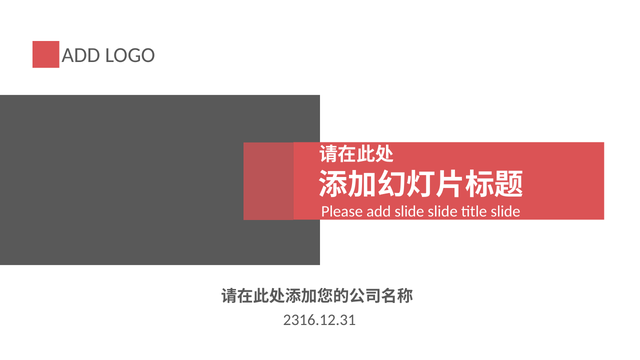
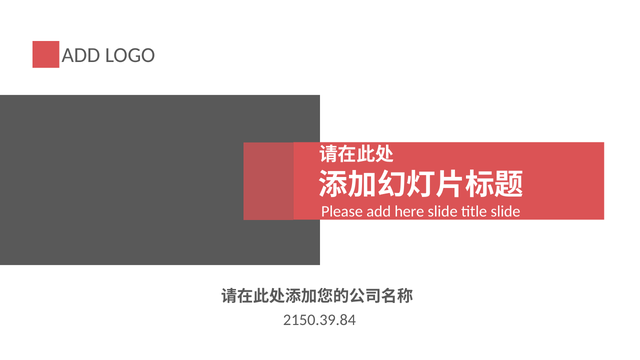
add slide: slide -> here
2316.12.31: 2316.12.31 -> 2150.39.84
